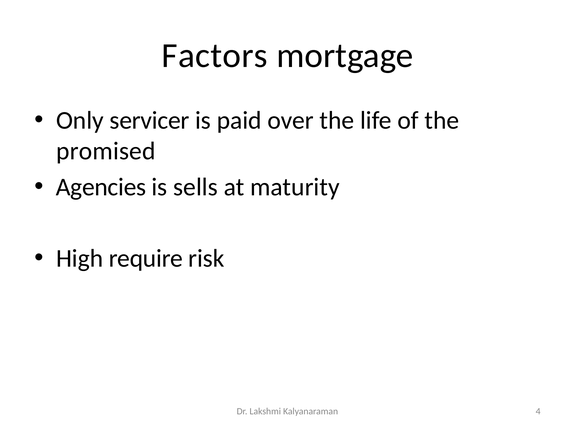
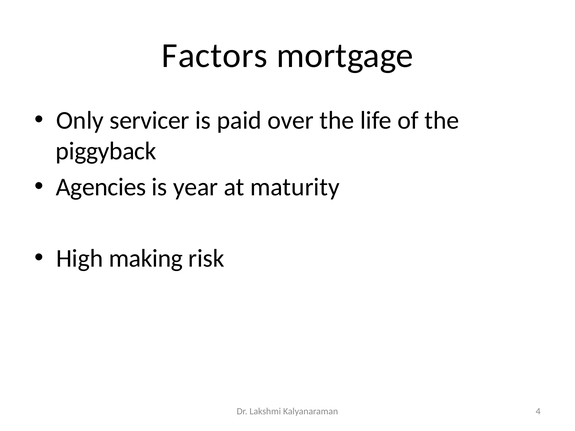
promised: promised -> piggyback
sells: sells -> year
require: require -> making
